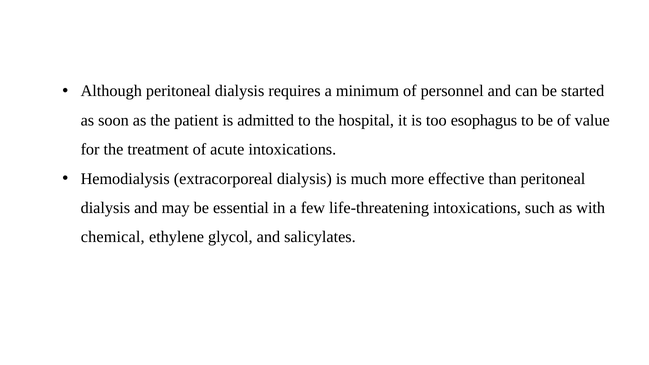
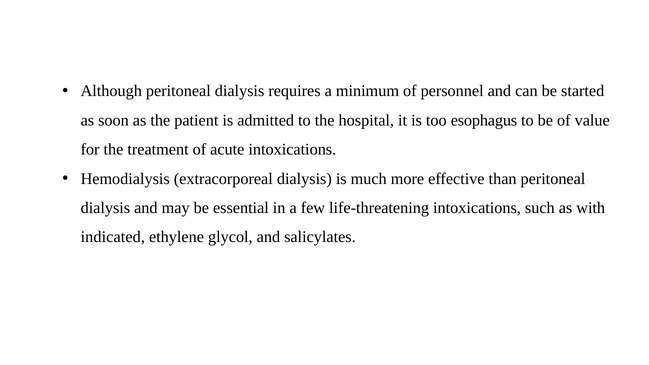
chemical: chemical -> indicated
